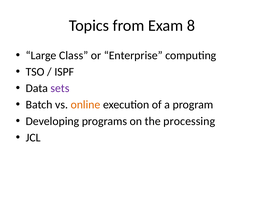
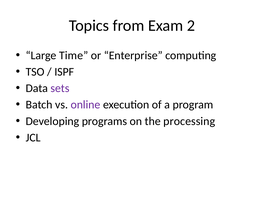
8: 8 -> 2
Class: Class -> Time
online colour: orange -> purple
